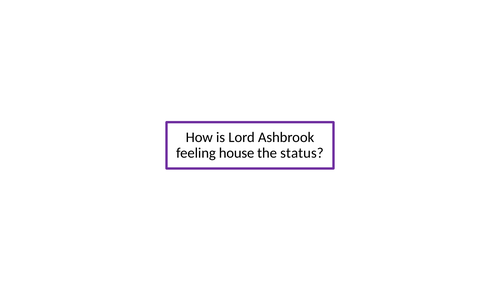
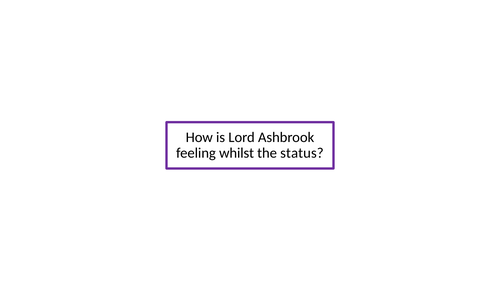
house: house -> whilst
